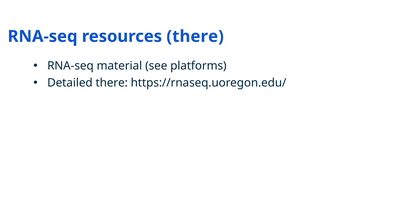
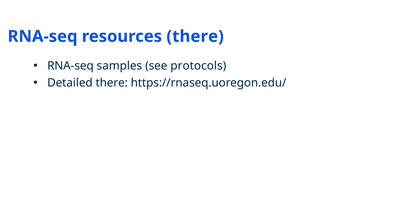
material: material -> samples
platforms: platforms -> protocols
